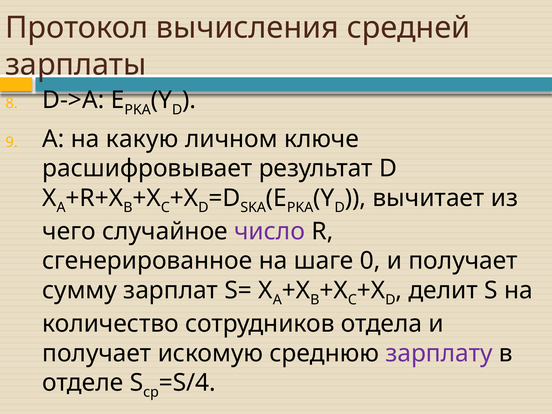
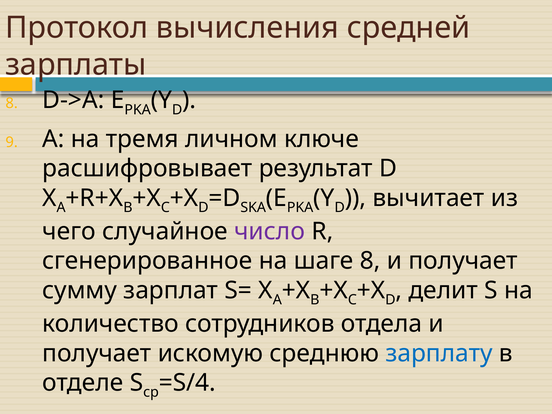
какую: какую -> тремя
шаге 0: 0 -> 8
зарплату colour: purple -> blue
